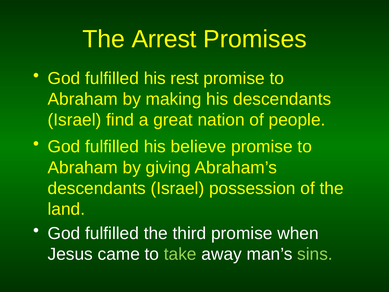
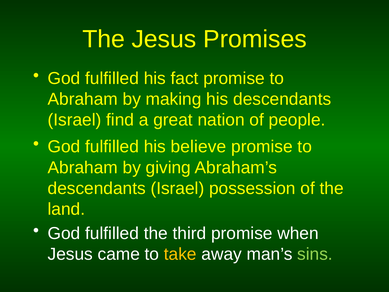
The Arrest: Arrest -> Jesus
rest: rest -> fact
take colour: light green -> yellow
